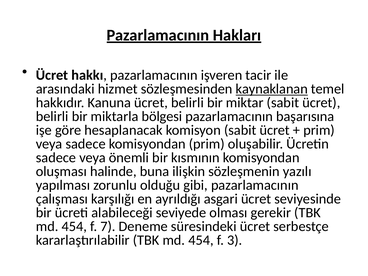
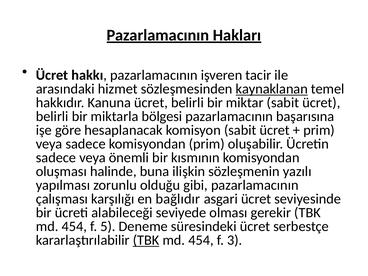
ayrıldığı: ayrıldığı -> bağlıdır
7: 7 -> 5
TBK at (146, 240) underline: none -> present
